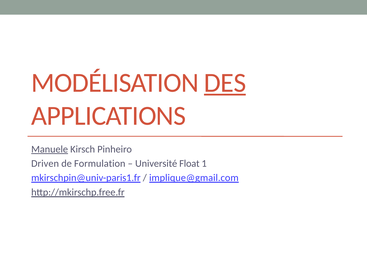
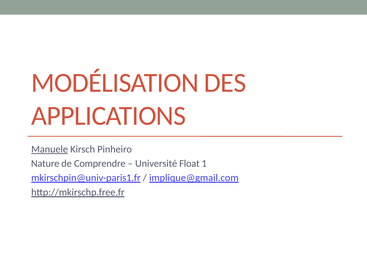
DES underline: present -> none
Driven: Driven -> Nature
Formulation: Formulation -> Comprendre
